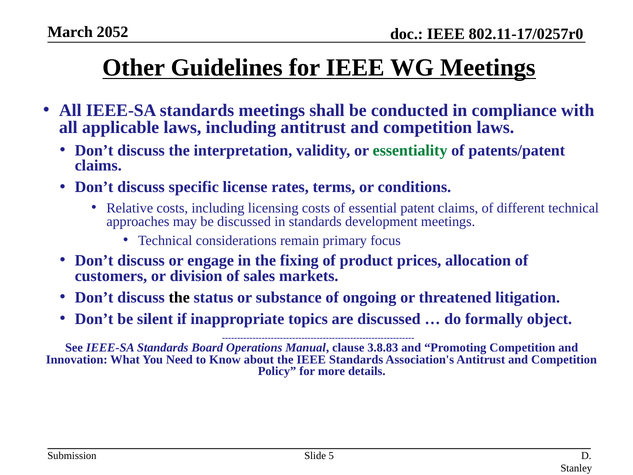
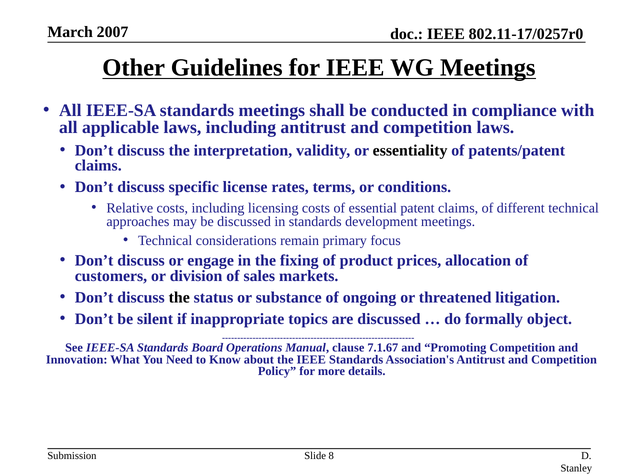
2052: 2052 -> 2007
essentiality colour: green -> black
3.8.83: 3.8.83 -> 7.1.67
5: 5 -> 8
